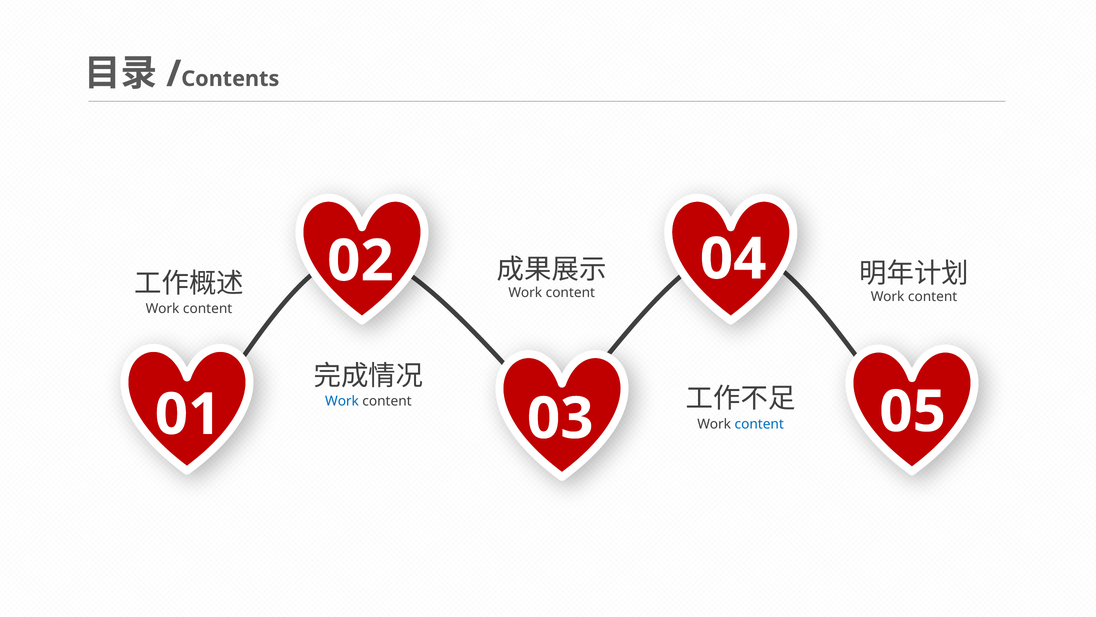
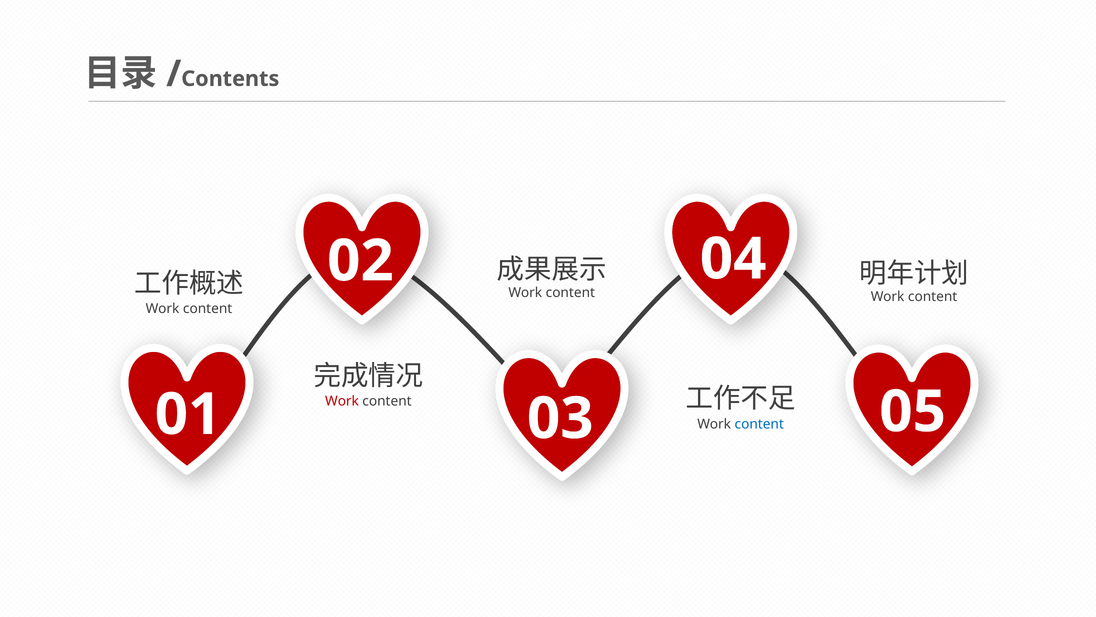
Work at (342, 401) colour: blue -> red
